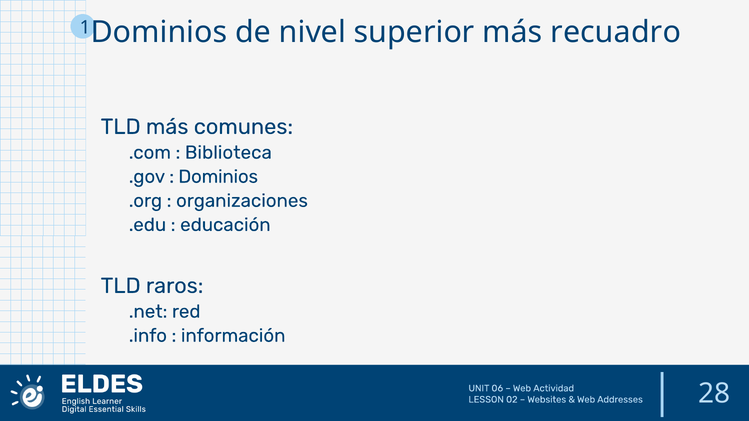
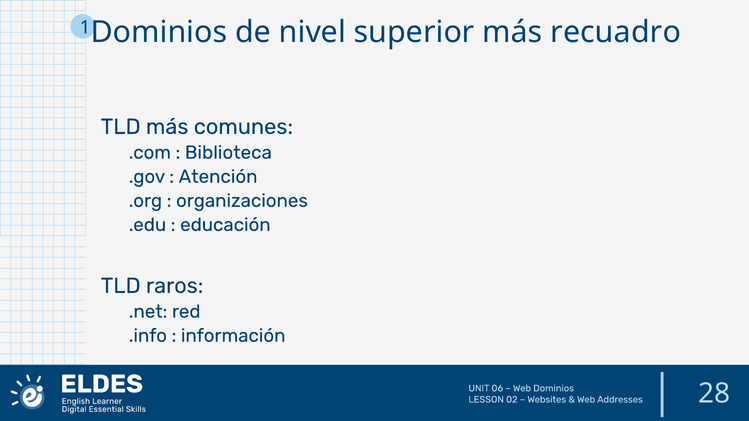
Dominios at (218, 177): Dominios -> Atención
Web Actividad: Actividad -> Dominios
